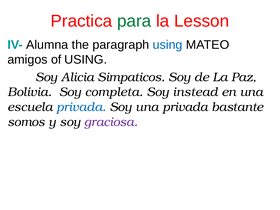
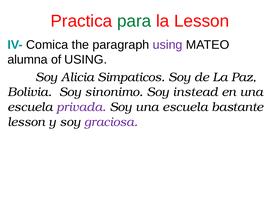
Alumna: Alumna -> Comica
using at (168, 45) colour: blue -> purple
amigos: amigos -> alumna
completa: completa -> sinonimo
privada at (81, 107) colour: blue -> purple
Soy una privada: privada -> escuela
somos at (26, 122): somos -> lesson
